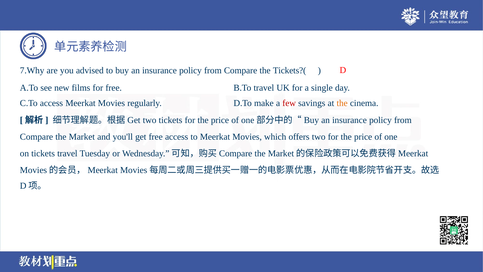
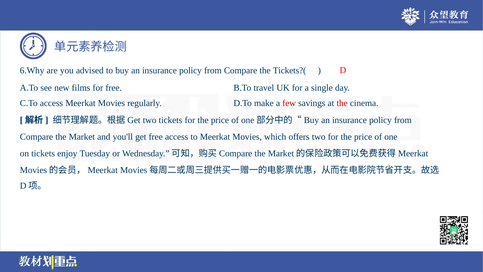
7.Why: 7.Why -> 6.Why
the at (342, 103) colour: orange -> red
tickets travel: travel -> enjoy
